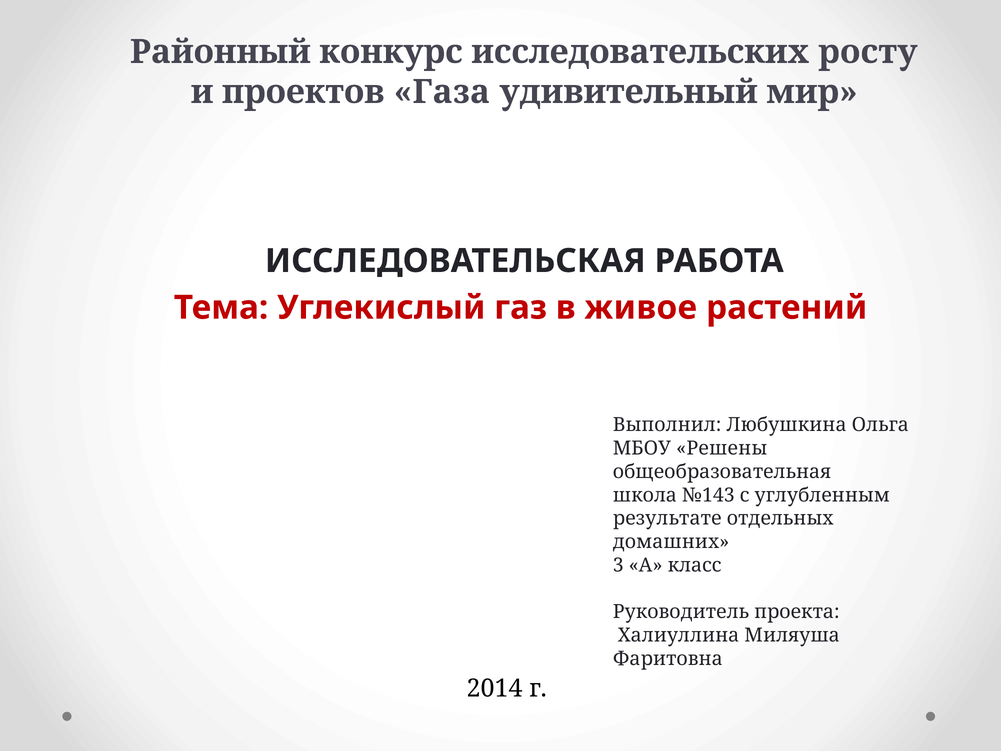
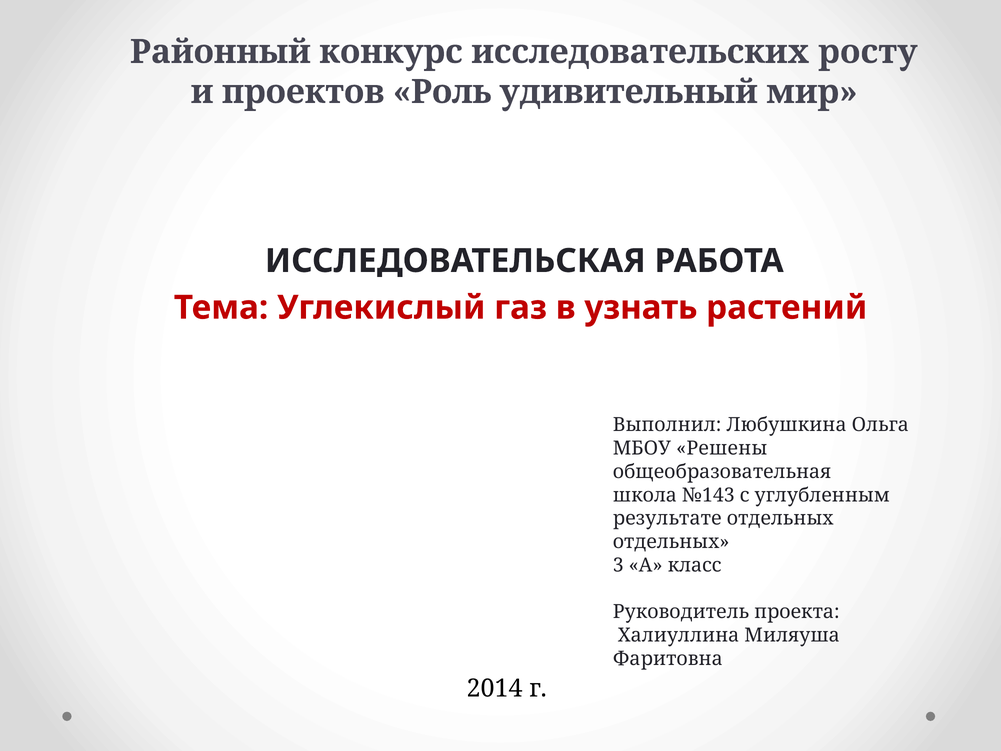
Газа: Газа -> Роль
живое: живое -> узнать
домашних at (671, 542): домашних -> отдельных
